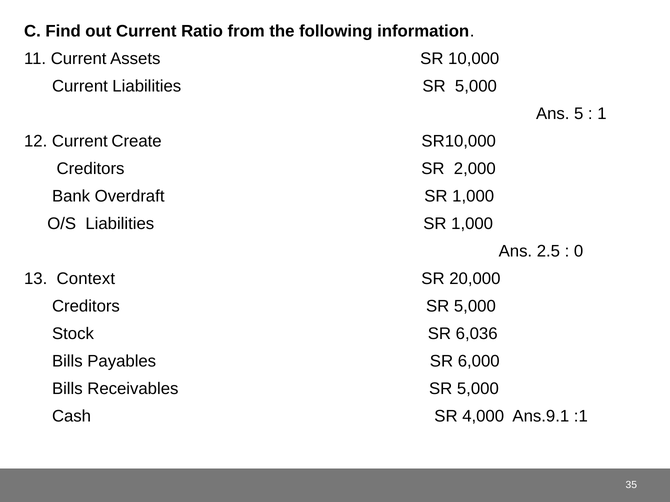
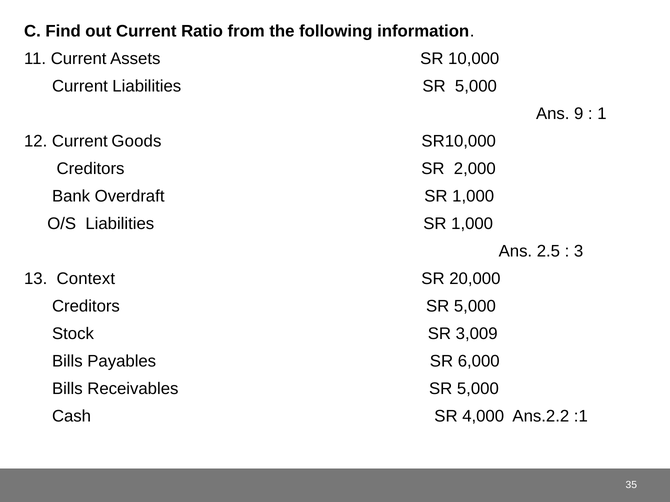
5: 5 -> 9
Create: Create -> Goods
0: 0 -> 3
6,036: 6,036 -> 3,009
Ans.9.1: Ans.9.1 -> Ans.2.2
